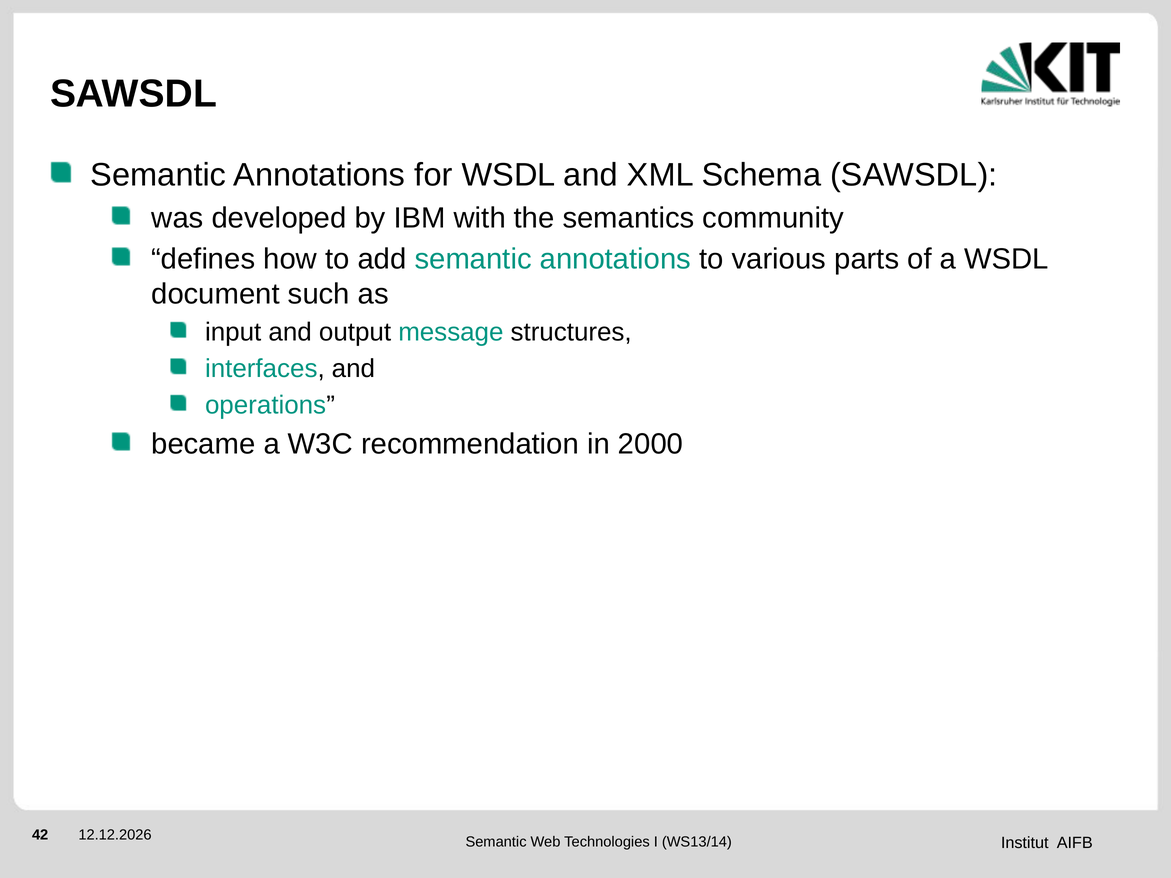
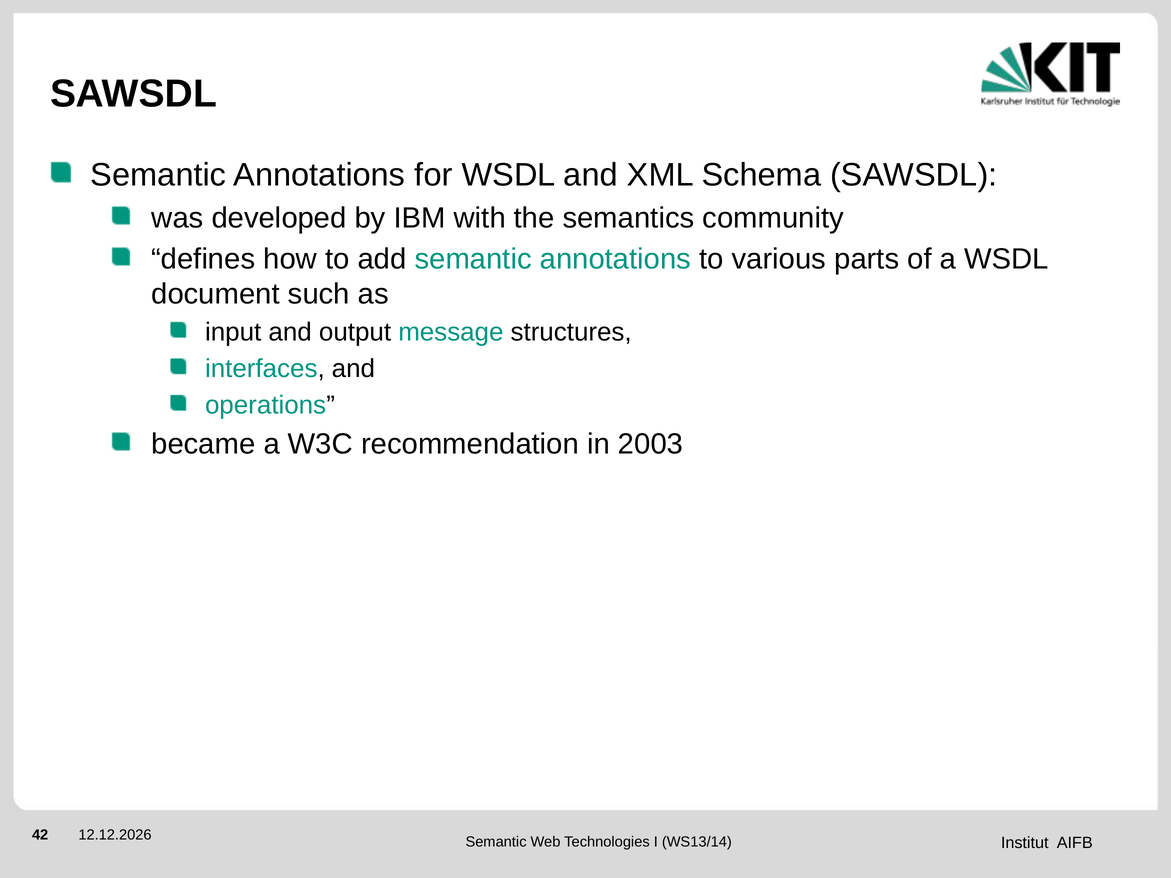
2000: 2000 -> 2003
